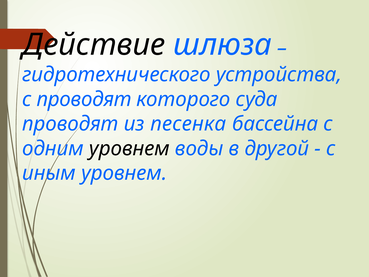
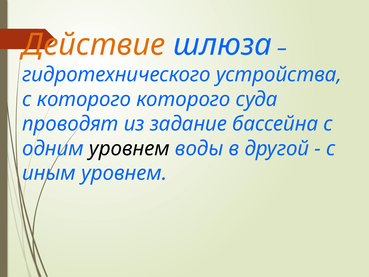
Действие colour: black -> orange
с проводят: проводят -> которого
песенка: песенка -> задание
